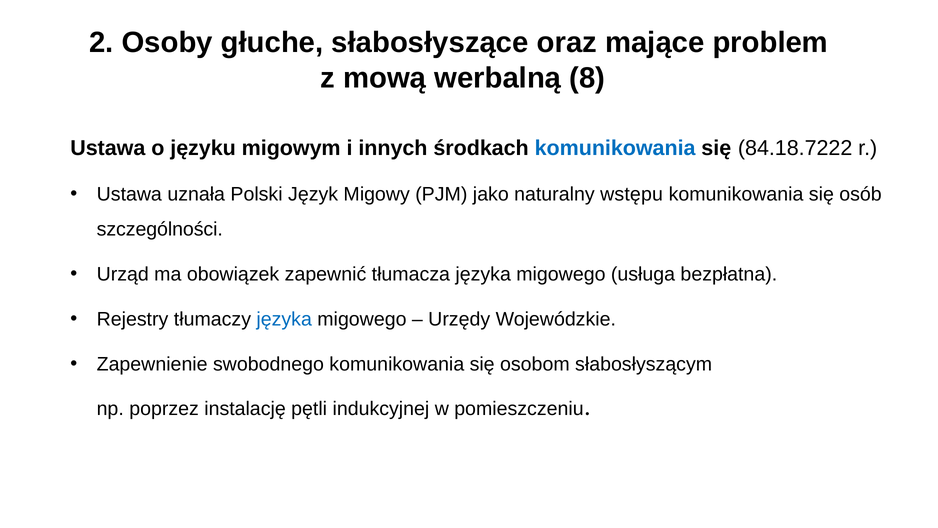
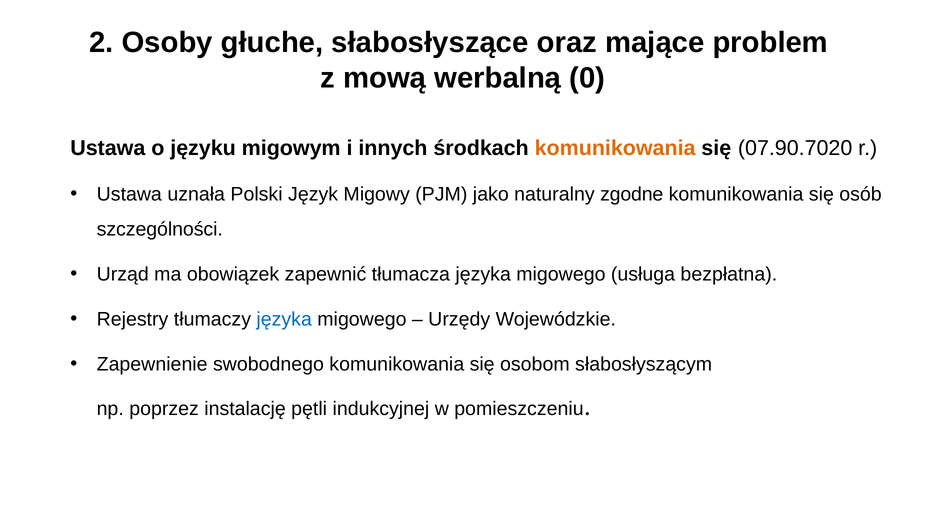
8: 8 -> 0
komunikowania at (615, 148) colour: blue -> orange
84.18.7222: 84.18.7222 -> 07.90.7020
wstępu: wstępu -> zgodne
